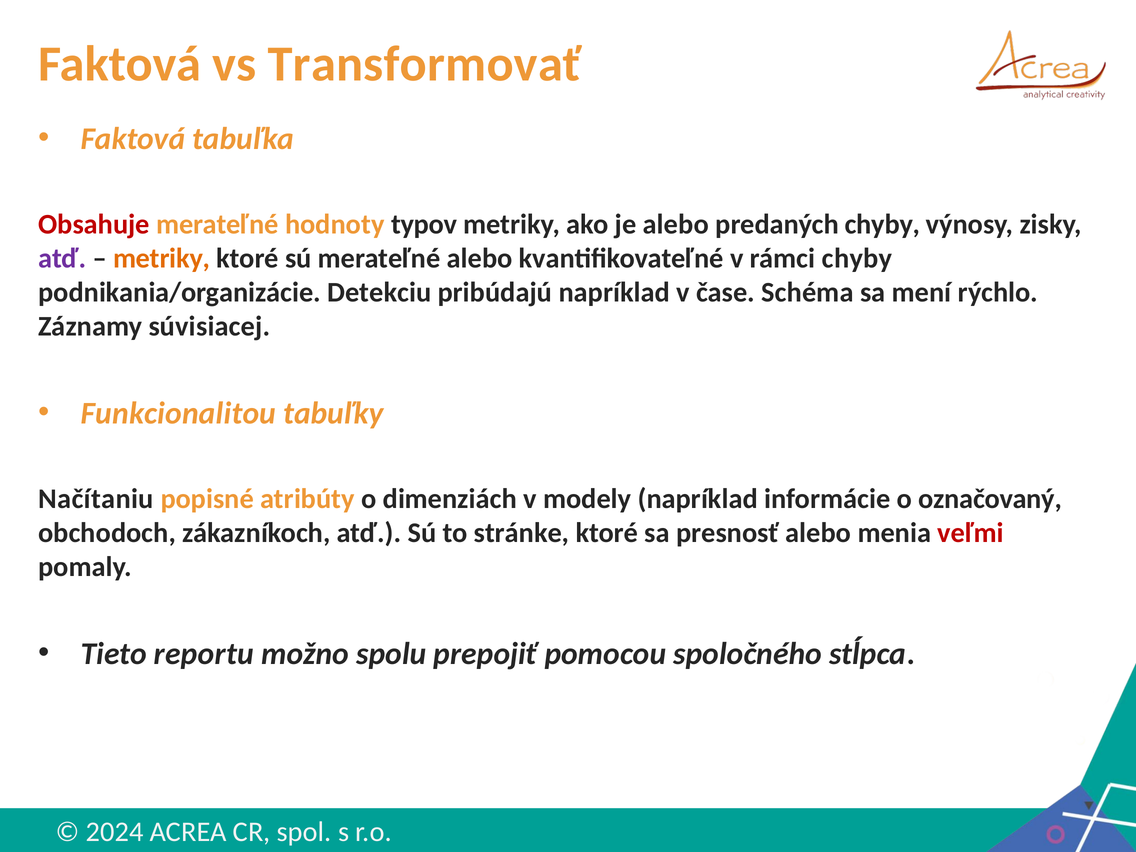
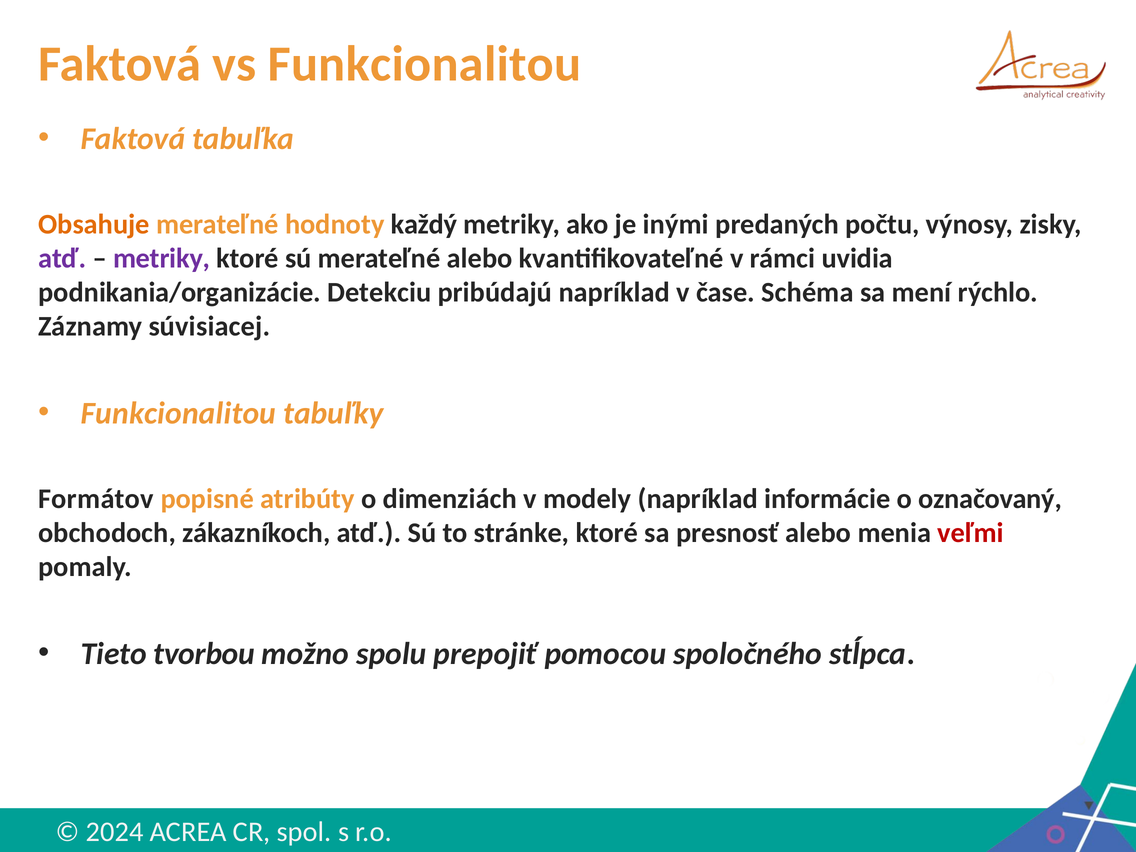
vs Transformovať: Transformovať -> Funkcionalitou
Obsahuje colour: red -> orange
typov: typov -> každý
je alebo: alebo -> inými
predaných chyby: chyby -> počtu
metriky at (162, 258) colour: orange -> purple
rámci chyby: chyby -> uvidia
Načítaniu: Načítaniu -> Formátov
reportu: reportu -> tvorbou
